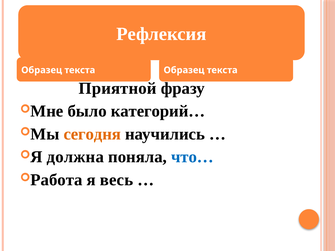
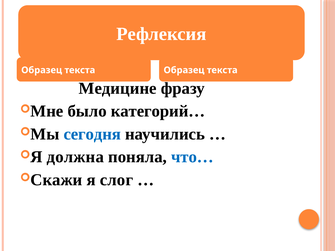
Приятной: Приятной -> Медицине
сегодня colour: orange -> blue
Работа: Работа -> Скажи
весь: весь -> слог
